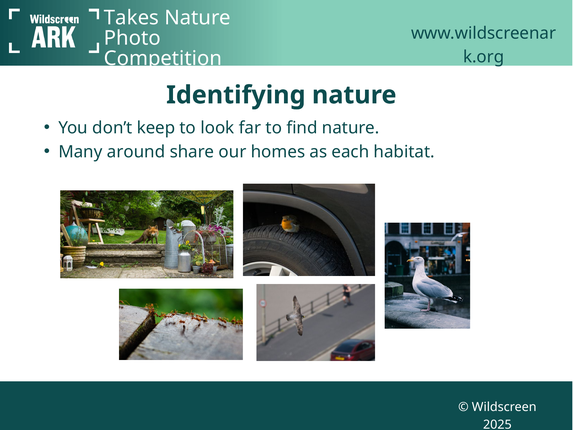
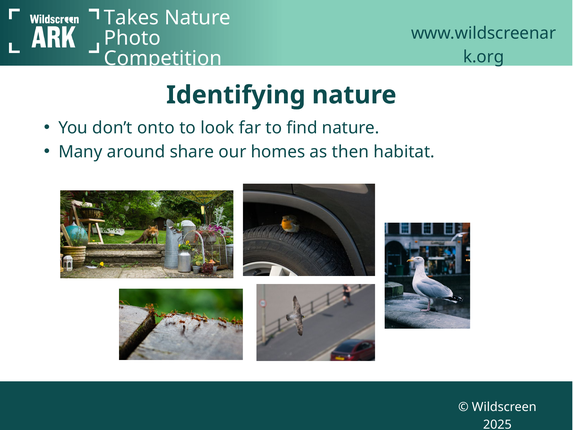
keep: keep -> onto
each: each -> then
